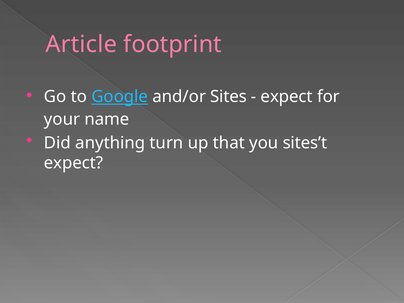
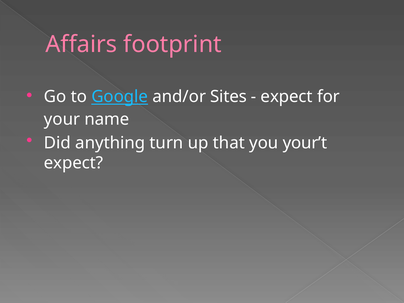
Article: Article -> Affairs
sites’t: sites’t -> your’t
